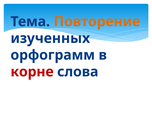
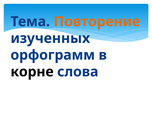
корне colour: red -> black
